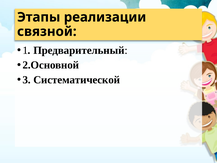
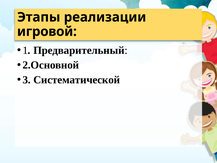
связной: связной -> игровой
